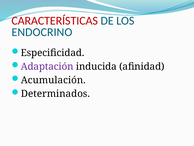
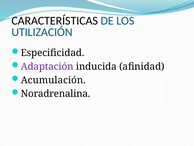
CARACTERÍSTICAS colour: red -> black
ENDOCRINO: ENDOCRINO -> UTILIZACIÓN
Determinados: Determinados -> Noradrenalina
